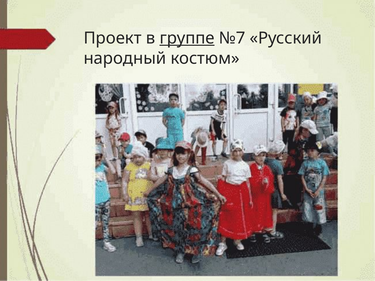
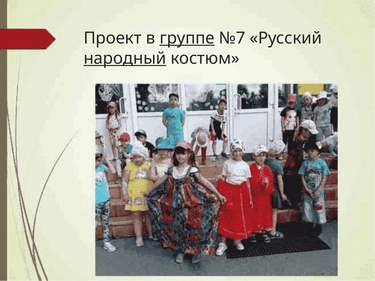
народный underline: none -> present
